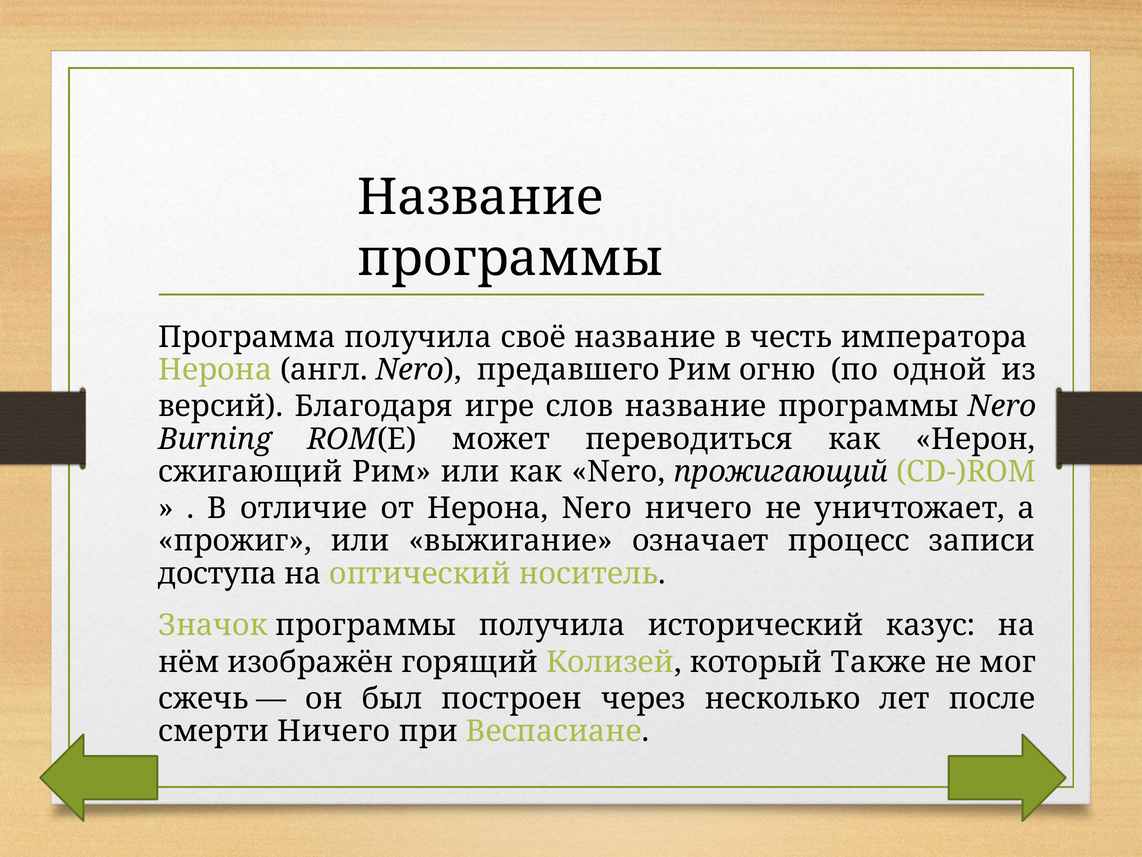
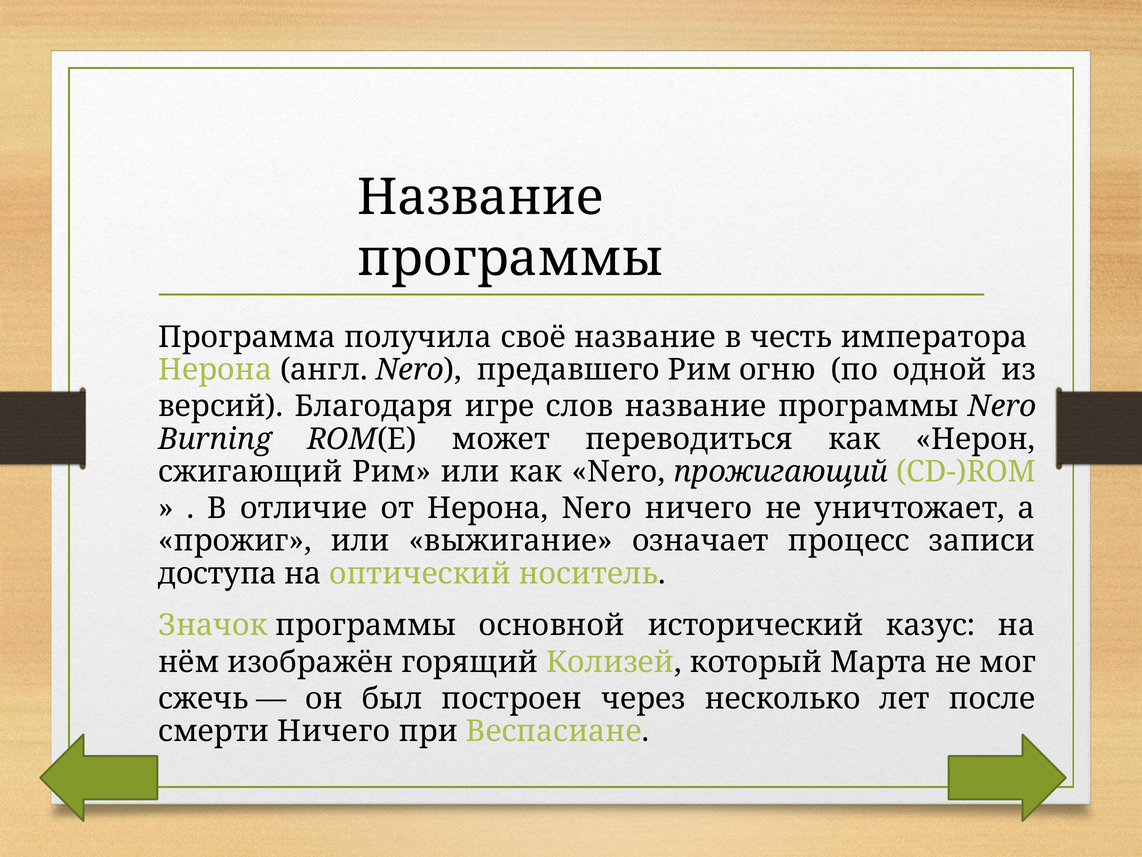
программы получила: получила -> основной
Также: Также -> Марта
